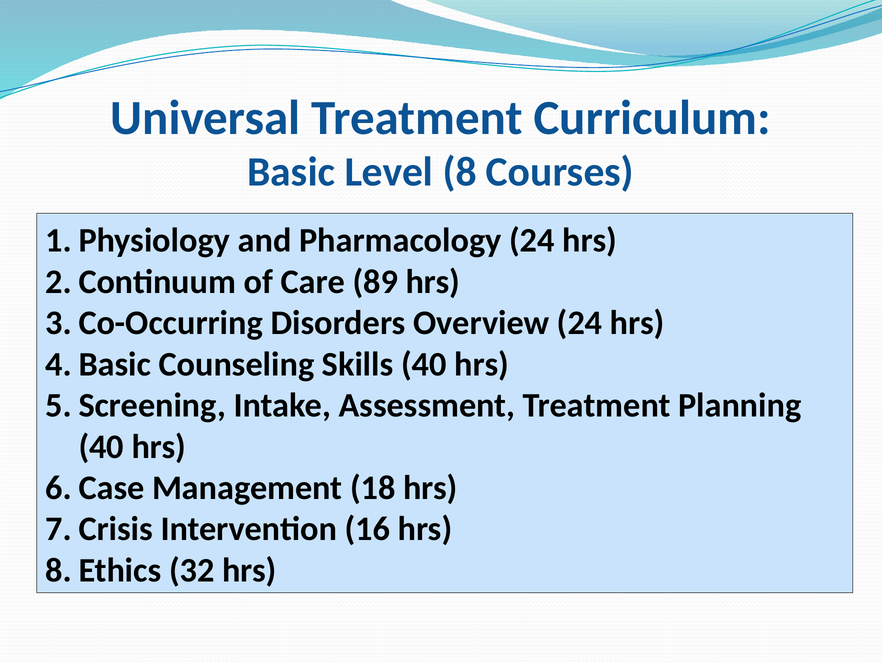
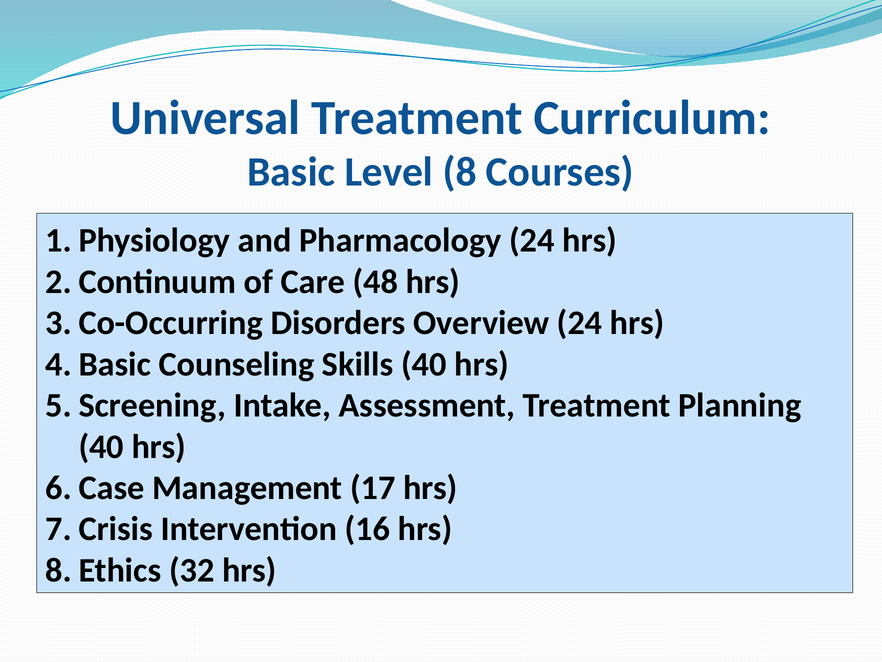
89: 89 -> 48
18: 18 -> 17
